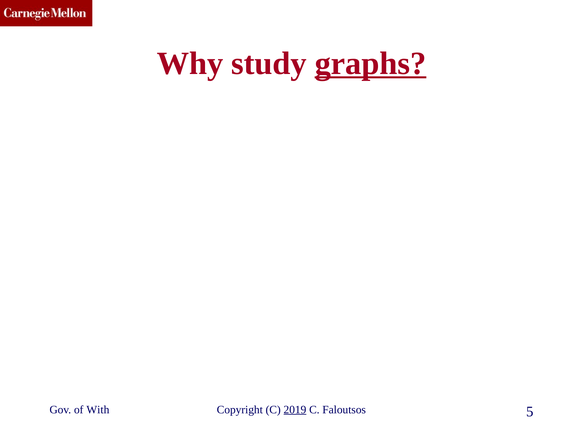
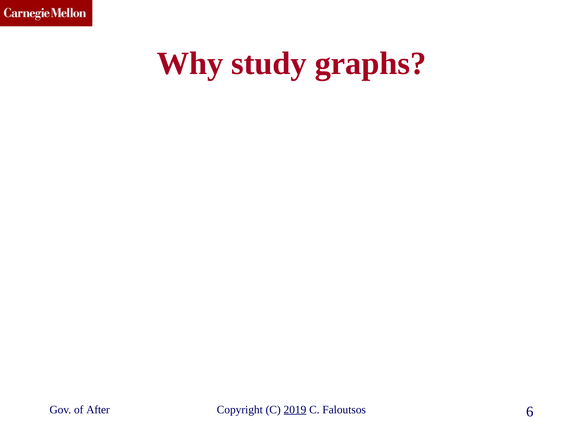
graphs underline: present -> none
With: With -> After
5: 5 -> 6
